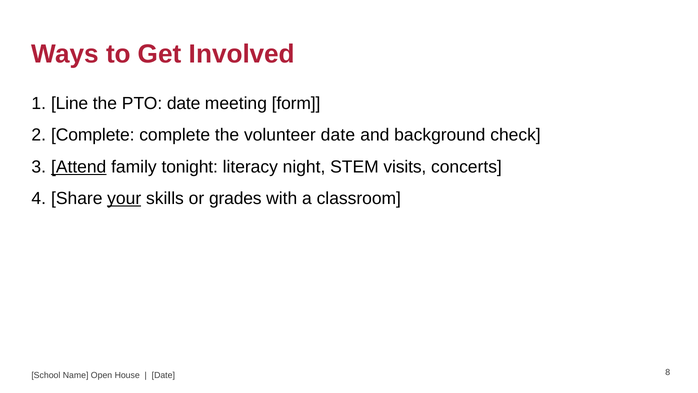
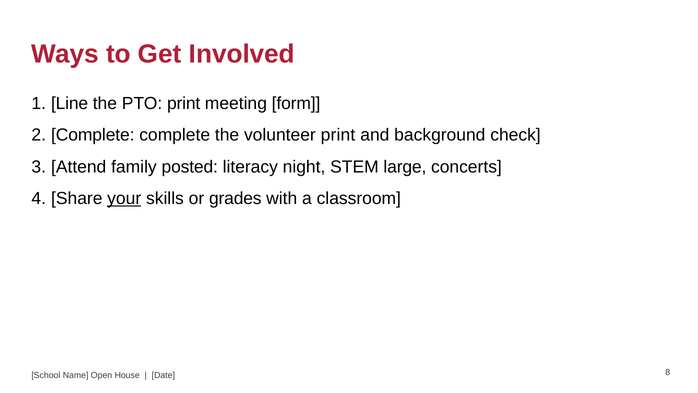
PTO date: date -> print
volunteer date: date -> print
Attend underline: present -> none
tonight: tonight -> posted
visits: visits -> large
